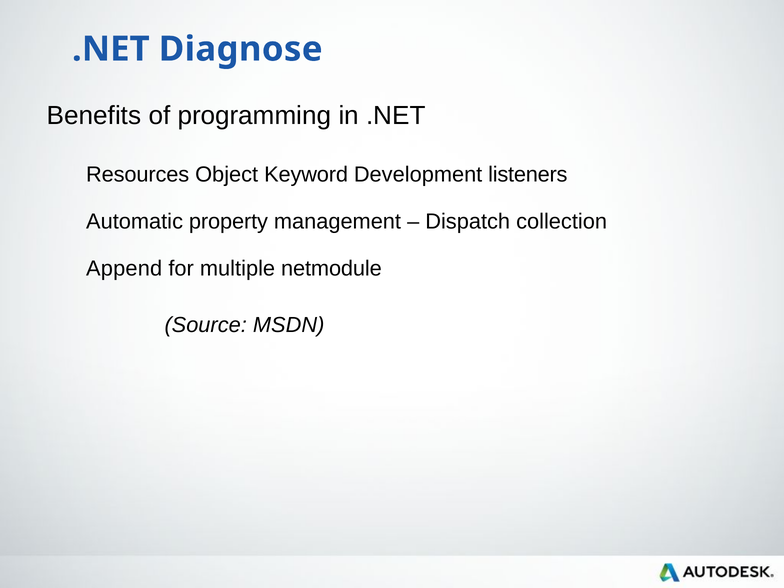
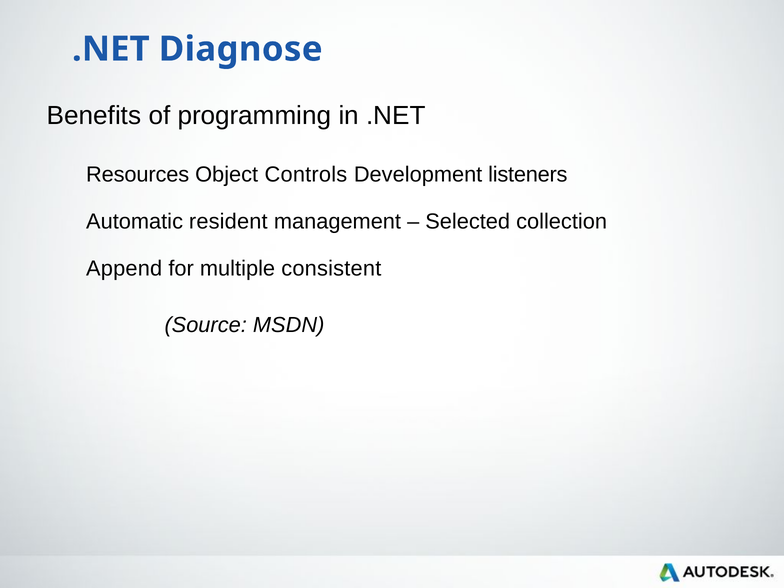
Keyword: Keyword -> Controls
property: property -> resident
Dispatch: Dispatch -> Selected
netmodule: netmodule -> consistent
